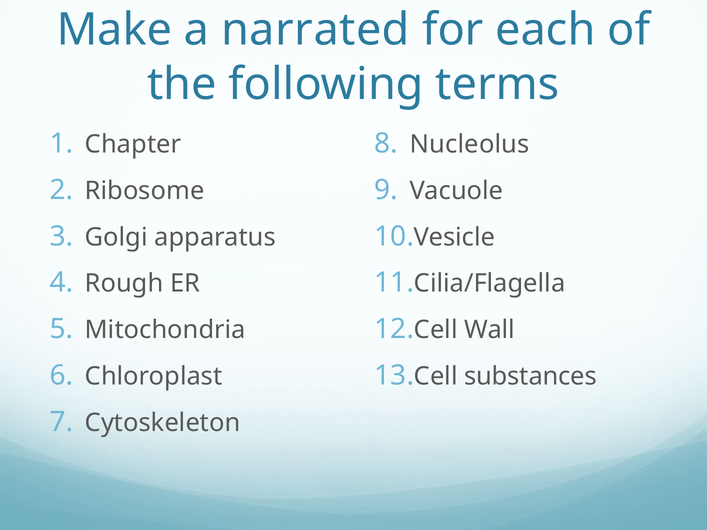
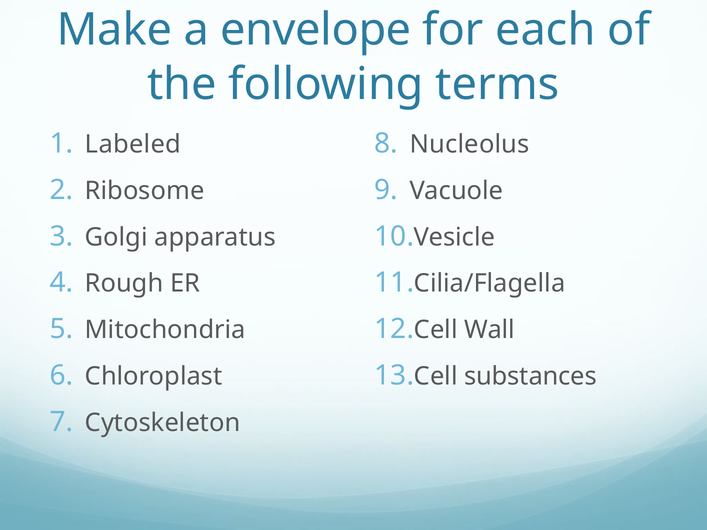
narrated: narrated -> envelope
Chapter: Chapter -> Labeled
